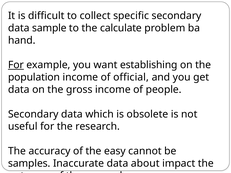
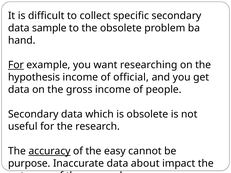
the calculate: calculate -> obsolete
establishing: establishing -> researching
population: population -> hypothesis
accuracy underline: none -> present
samples: samples -> purpose
